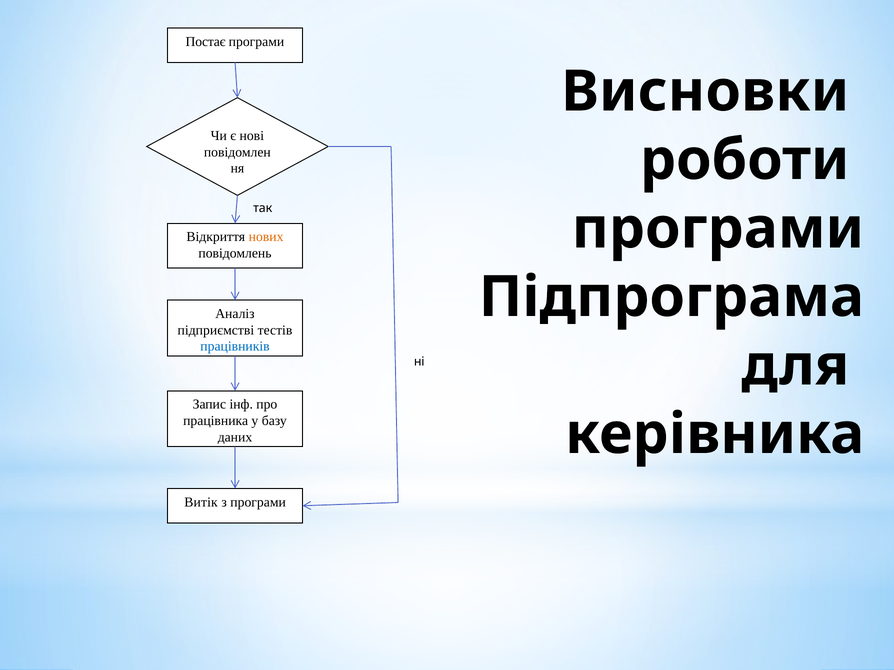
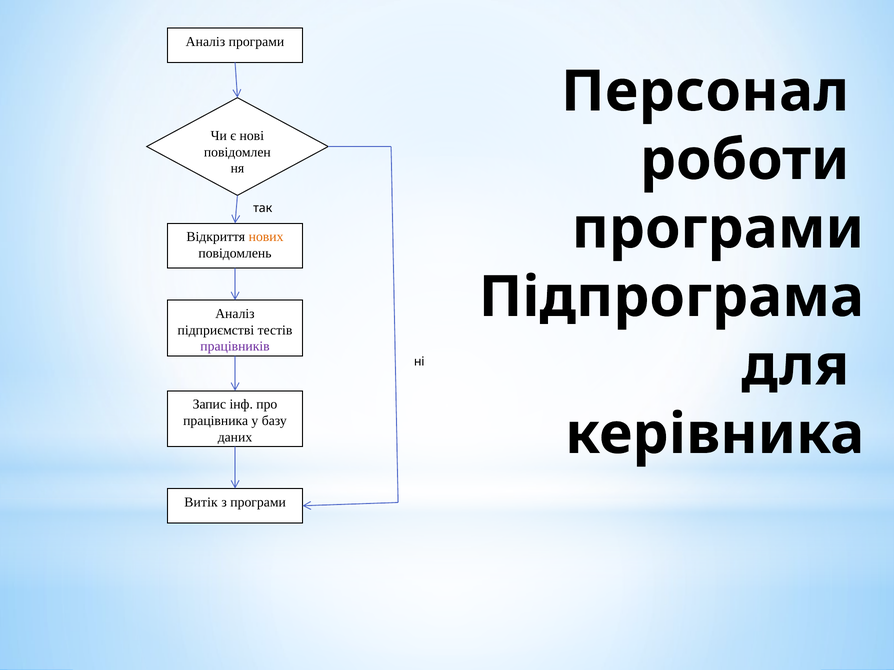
Постає at (206, 42): Постає -> Аналіз
Висновки: Висновки -> Персонал
працівників colour: blue -> purple
